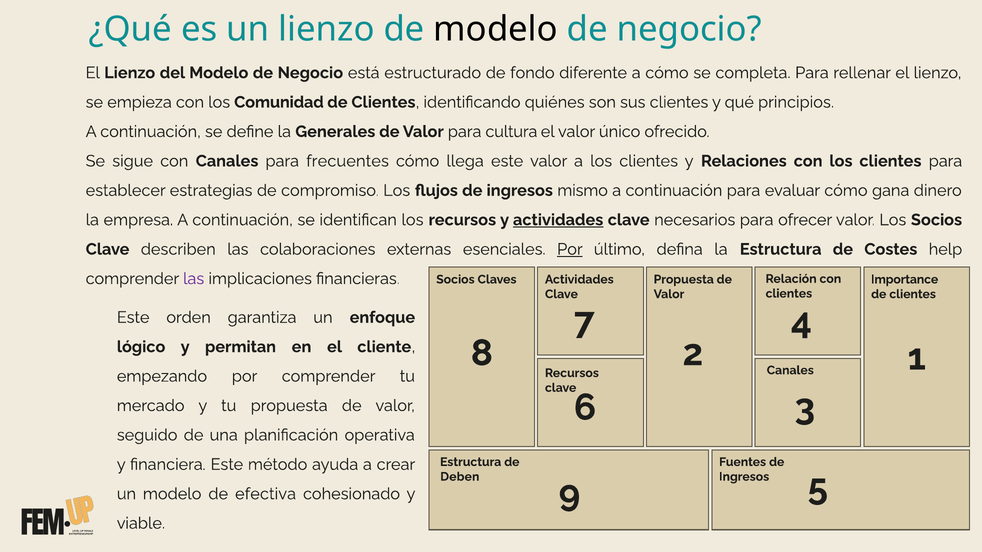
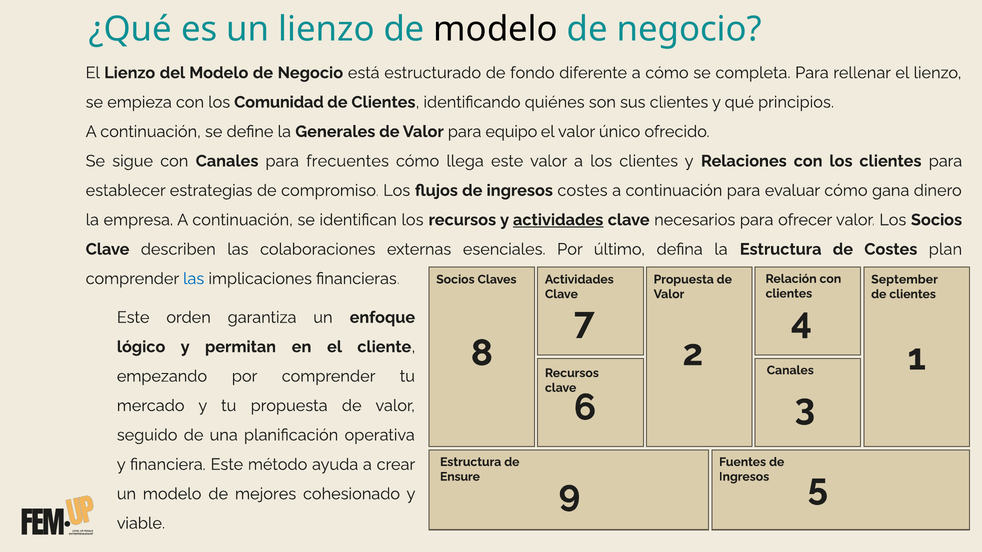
cultura: cultura -> equipo
ingresos mismo: mismo -> costes
Por at (570, 249) underline: present -> none
help: help -> plan
las at (194, 279) colour: purple -> blue
Importance: Importance -> September
Deben: Deben -> Ensure
efectiva: efectiva -> mejores
